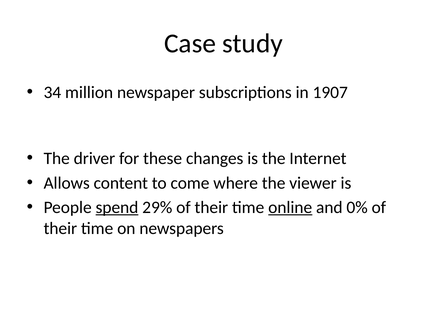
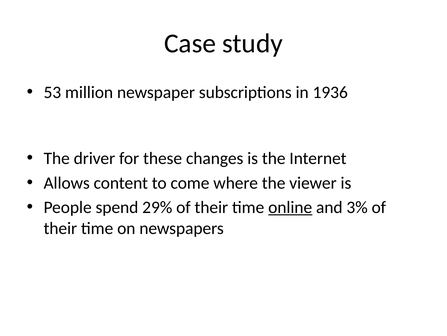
34: 34 -> 53
1907: 1907 -> 1936
spend underline: present -> none
0%: 0% -> 3%
